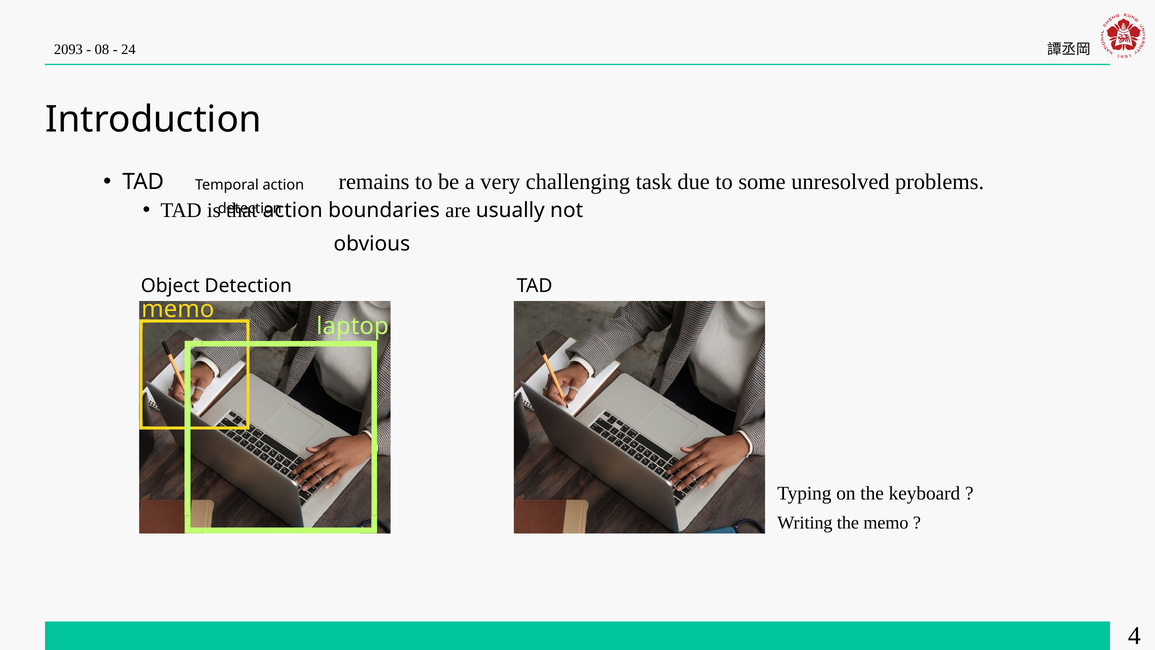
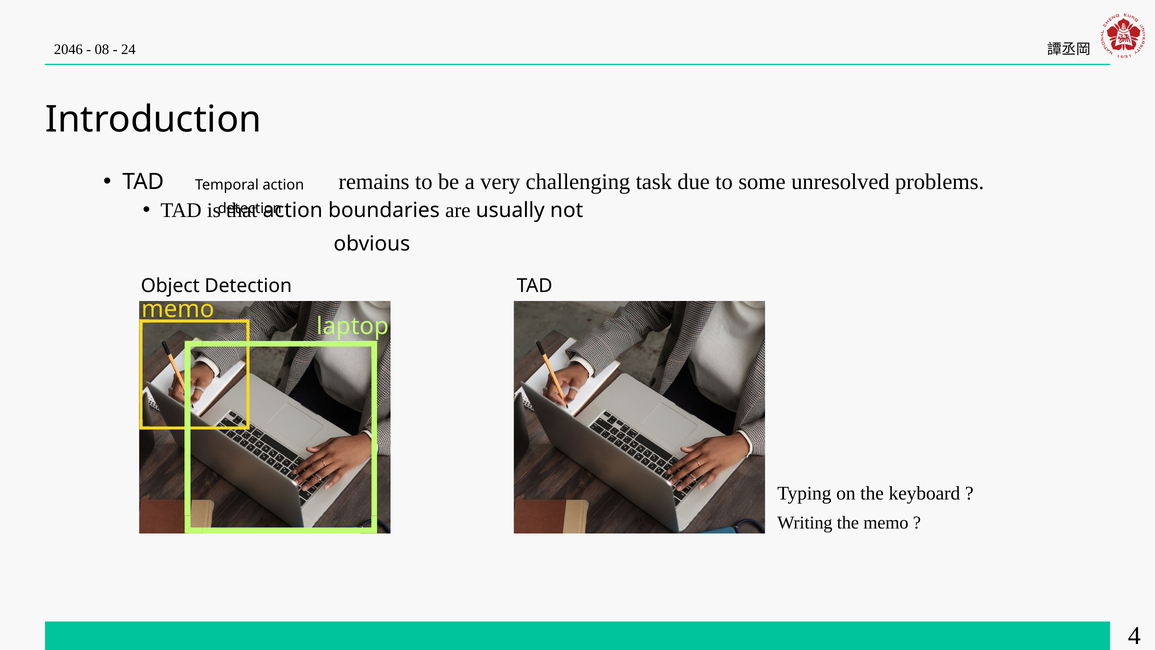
2093: 2093 -> 2046
